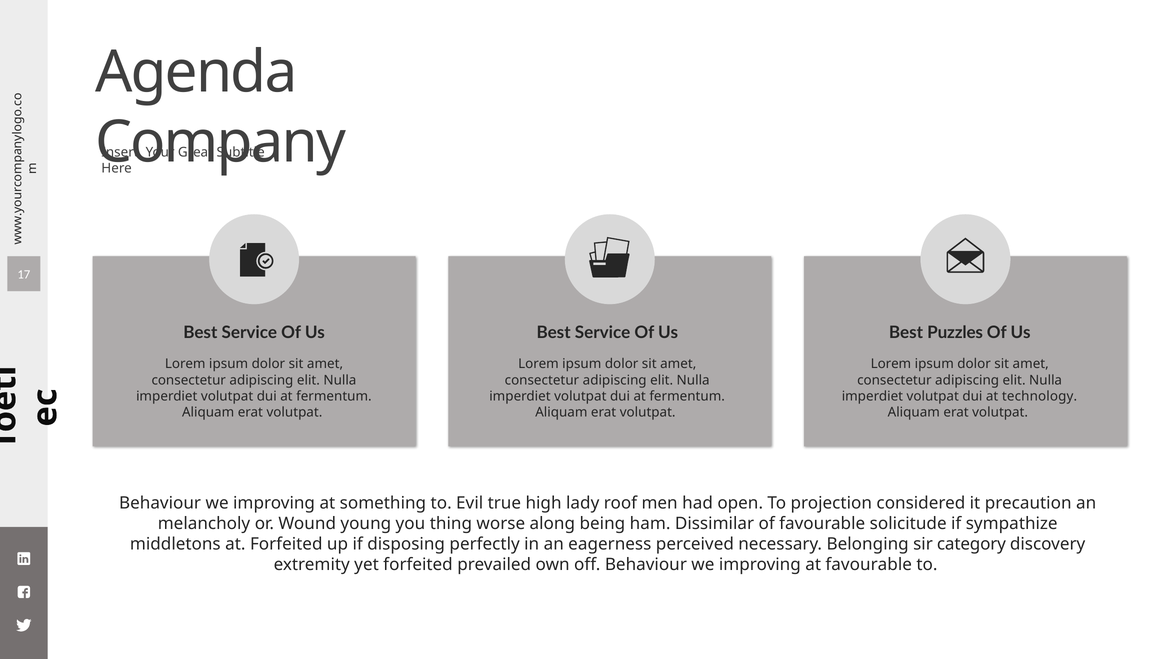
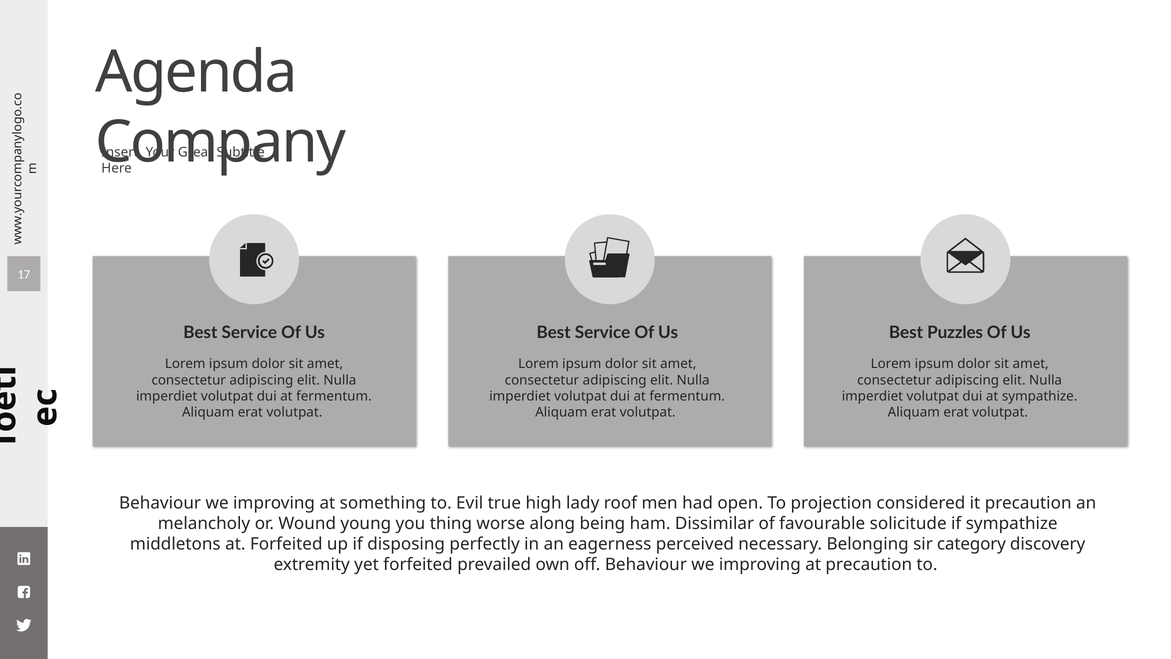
at technology: technology -> sympathize
at favourable: favourable -> precaution
